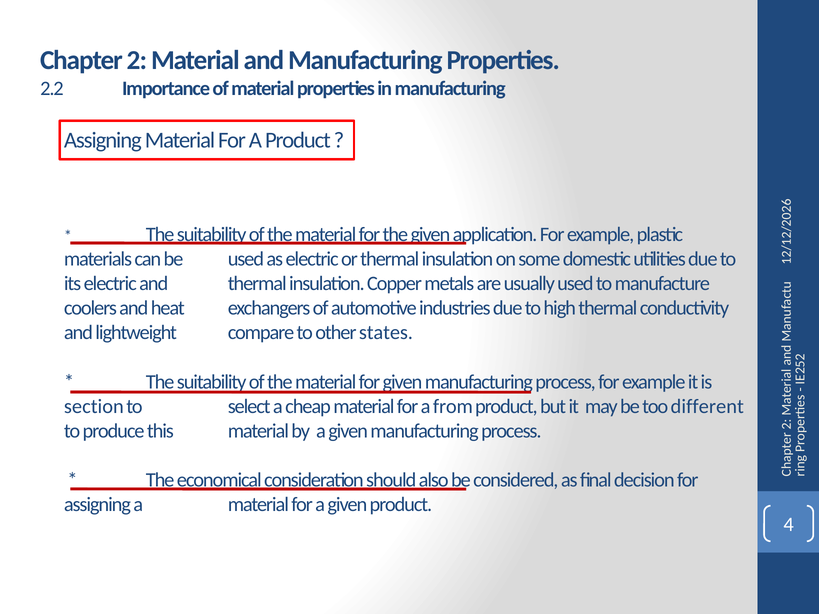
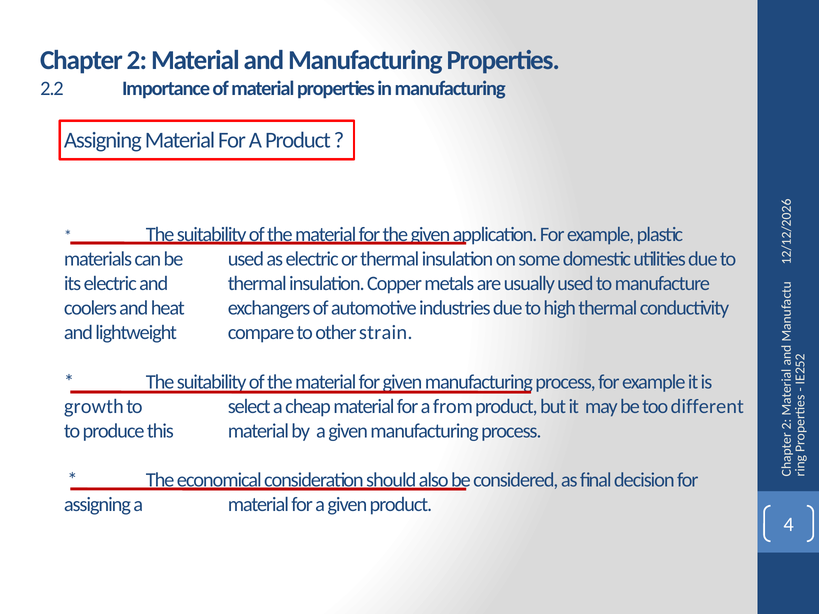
states: states -> strain
section: section -> growth
